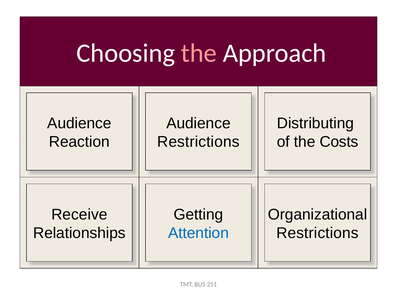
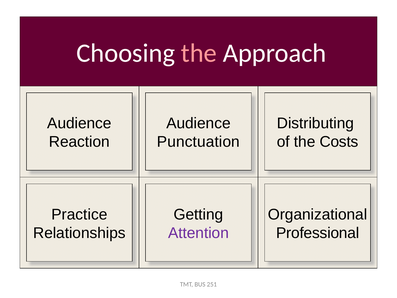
Restrictions at (198, 142): Restrictions -> Punctuation
Receive: Receive -> Practice
Attention colour: blue -> purple
Restrictions at (317, 233): Restrictions -> Professional
